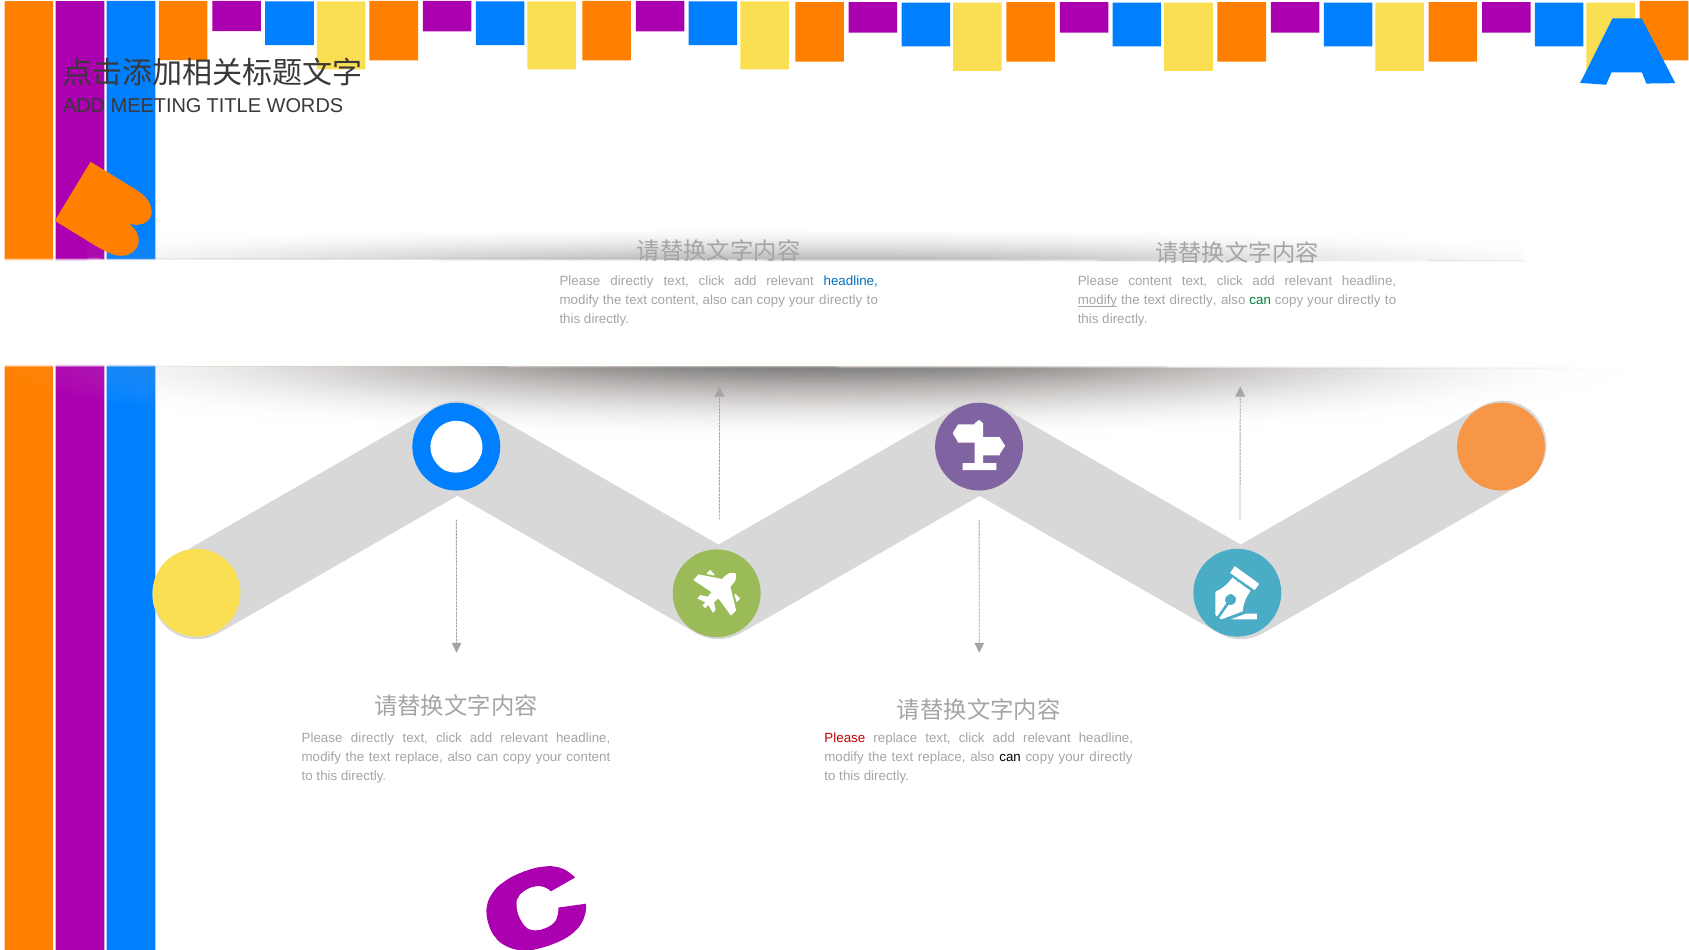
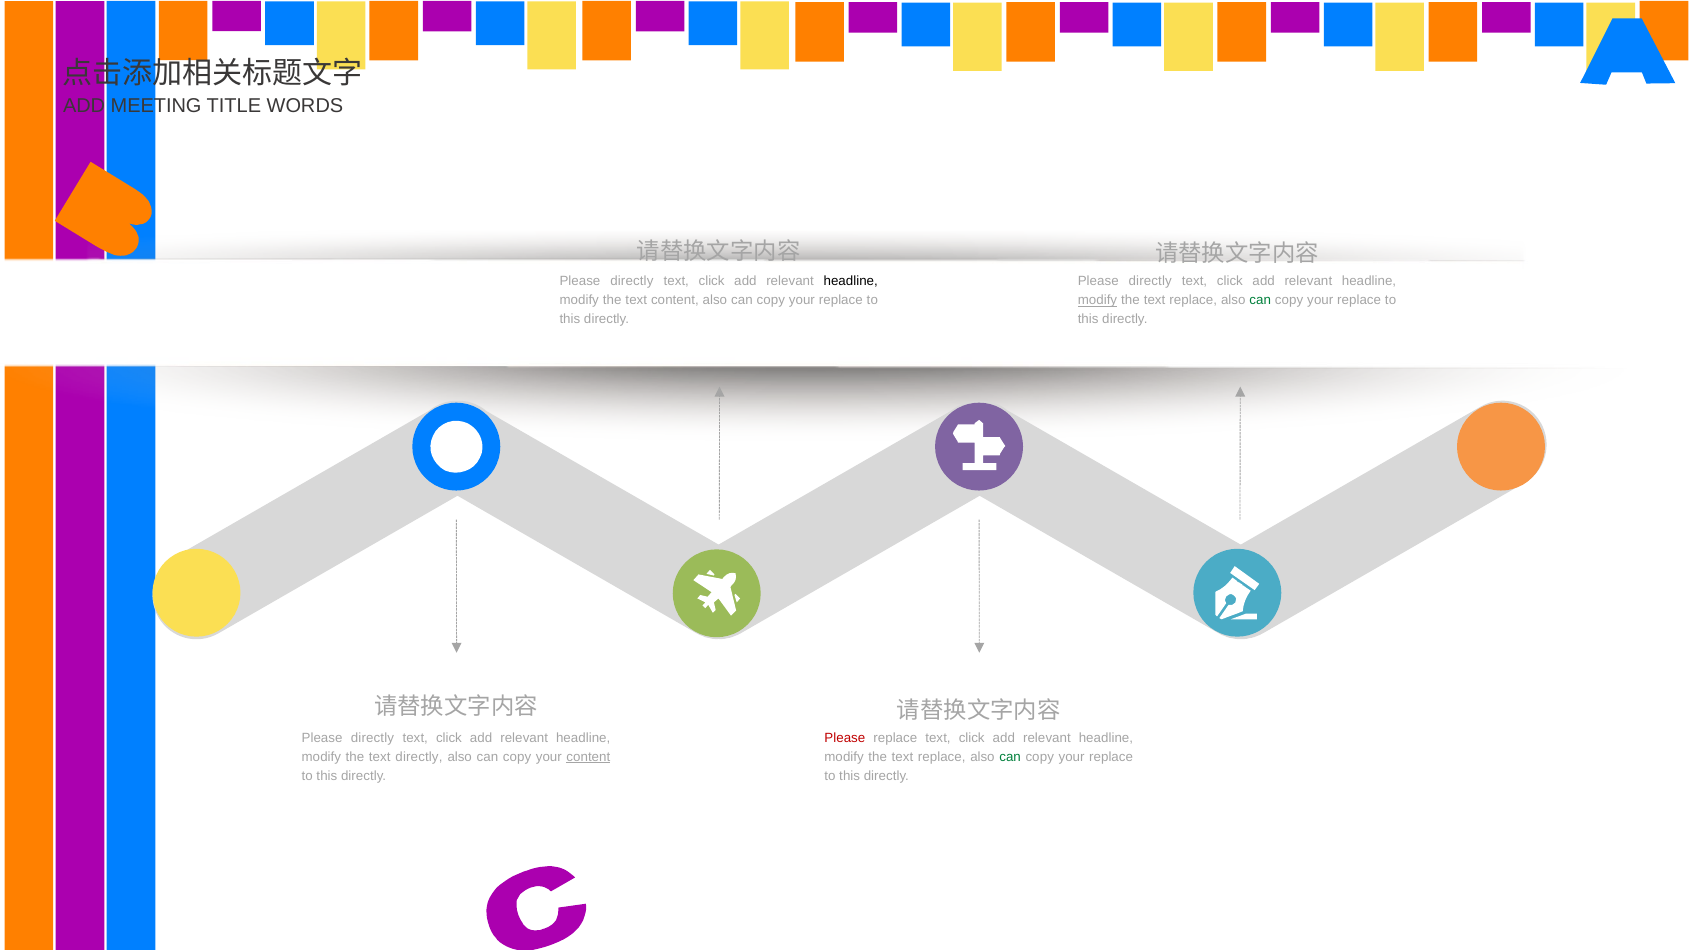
headline at (851, 281) colour: blue -> black
content at (1150, 281): content -> directly
directly at (841, 300): directly -> replace
directly at (1193, 300): directly -> replace
directly at (1359, 300): directly -> replace
replace at (419, 757): replace -> directly
content at (588, 757) underline: none -> present
can at (1010, 757) colour: black -> green
directly at (1111, 757): directly -> replace
